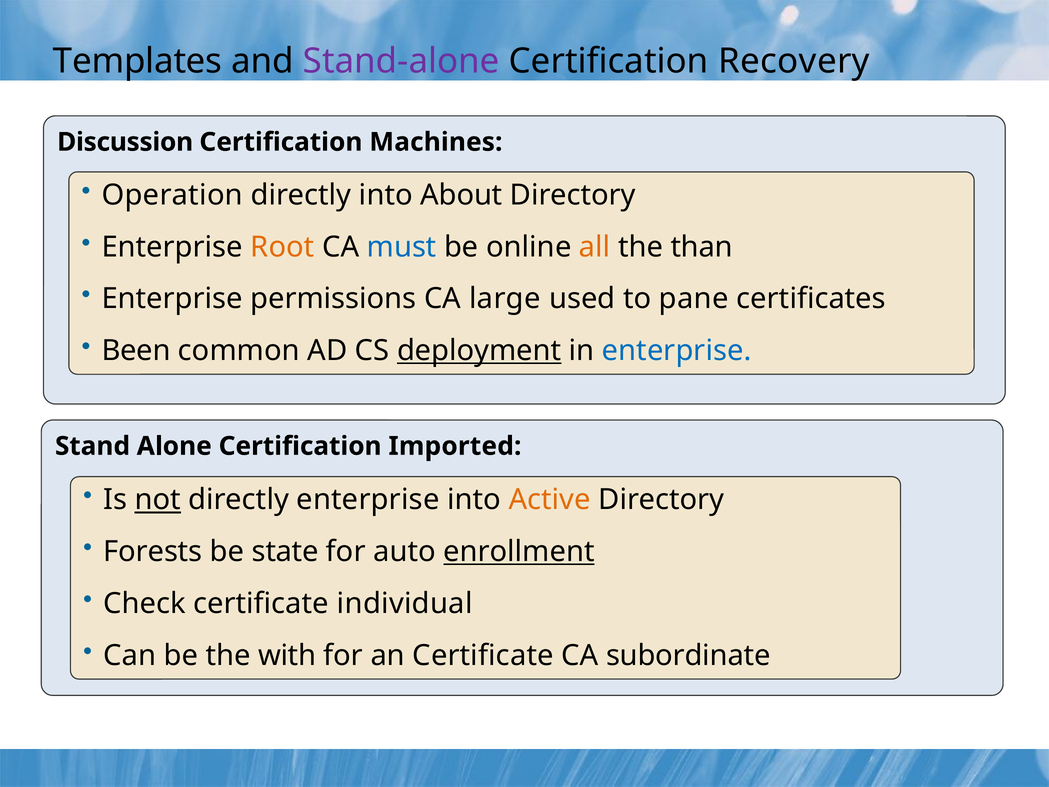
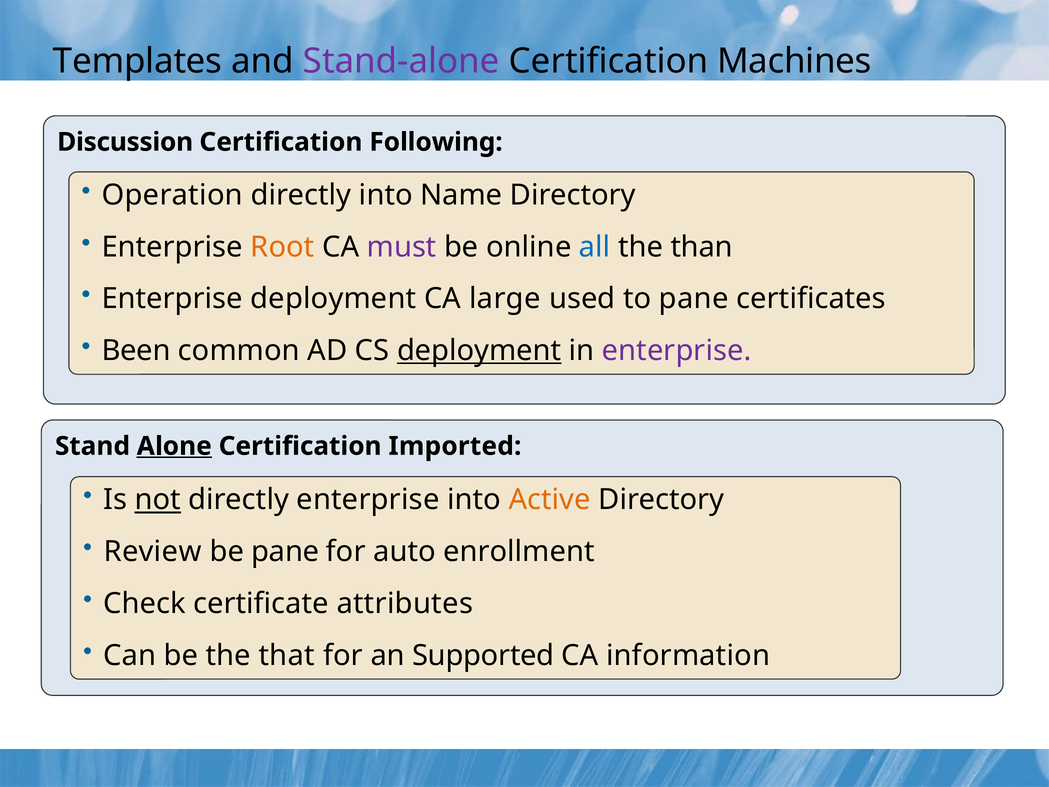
Recovery: Recovery -> Machines
Machines: Machines -> Following
About: About -> Name
must colour: blue -> purple
all colour: orange -> blue
permissions at (333, 299): permissions -> deployment
enterprise at (677, 351) colour: blue -> purple
Alone underline: none -> present
Forests: Forests -> Review
be state: state -> pane
enrollment underline: present -> none
individual: individual -> attributes
with: with -> that
an Certificate: Certificate -> Supported
subordinate: subordinate -> information
